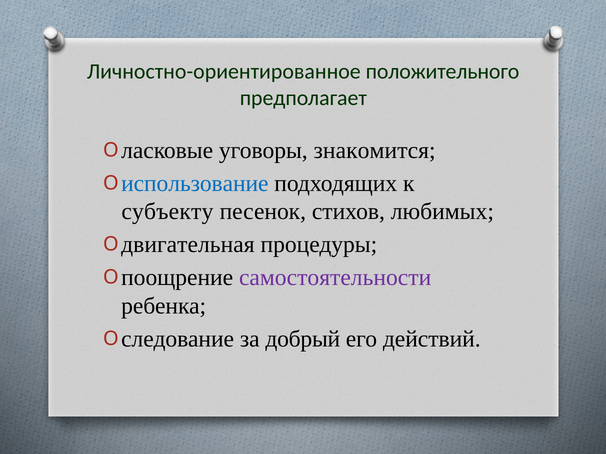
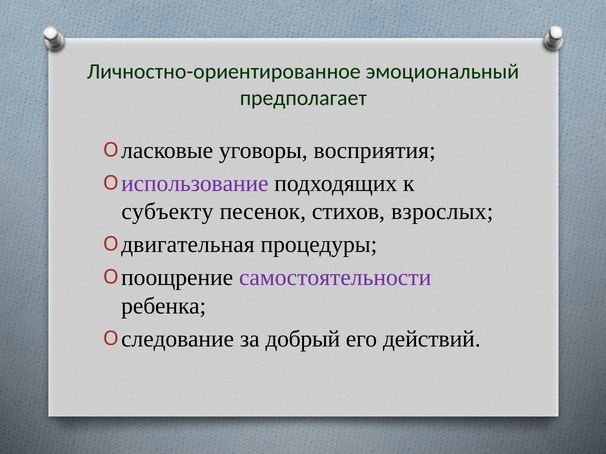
положительного: положительного -> эмоциональный
знакомится: знакомится -> восприятия
использование colour: blue -> purple
любимых: любимых -> взрослых
